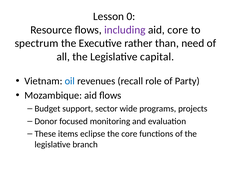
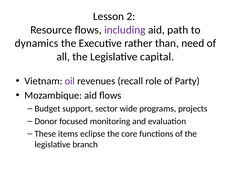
0: 0 -> 2
aid core: core -> path
spectrum: spectrum -> dynamics
oil colour: blue -> purple
